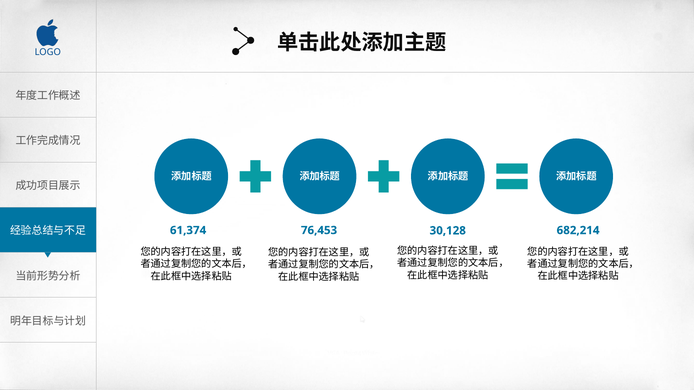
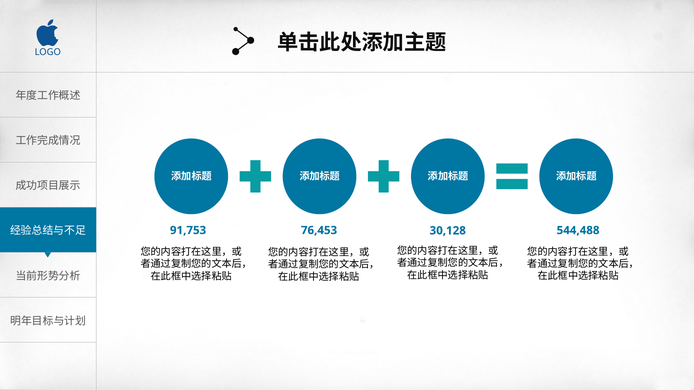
61,374: 61,374 -> 91,753
682,214: 682,214 -> 544,488
